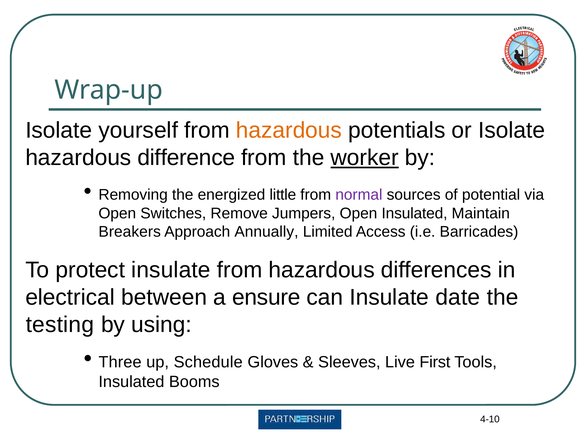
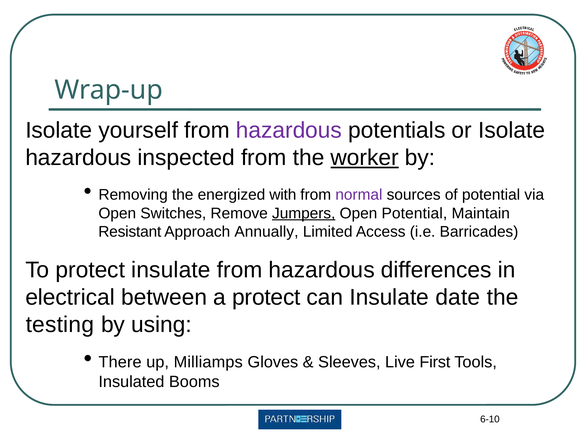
hazardous at (289, 130) colour: orange -> purple
difference: difference -> inspected
little: little -> with
Jumpers underline: none -> present
Open Insulated: Insulated -> Potential
Breakers: Breakers -> Resistant
a ensure: ensure -> protect
Three: Three -> There
Schedule: Schedule -> Milliamps
4-10: 4-10 -> 6-10
